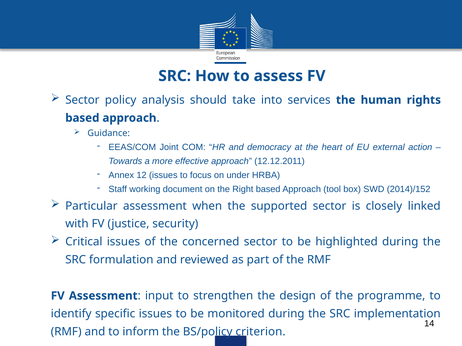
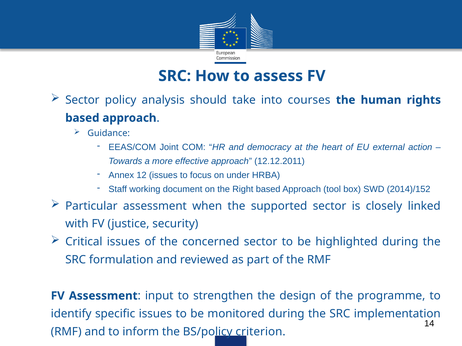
services: services -> courses
